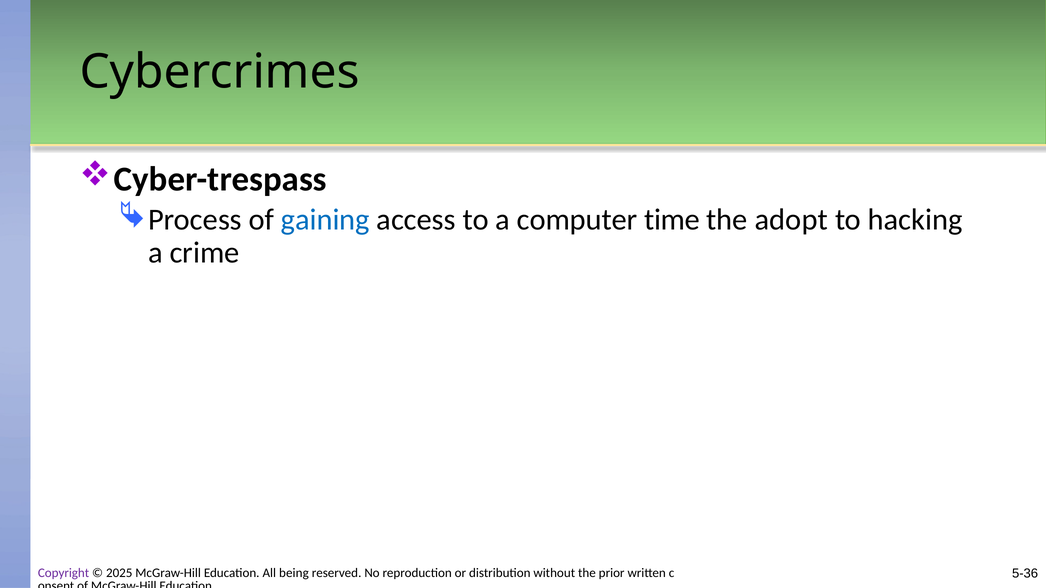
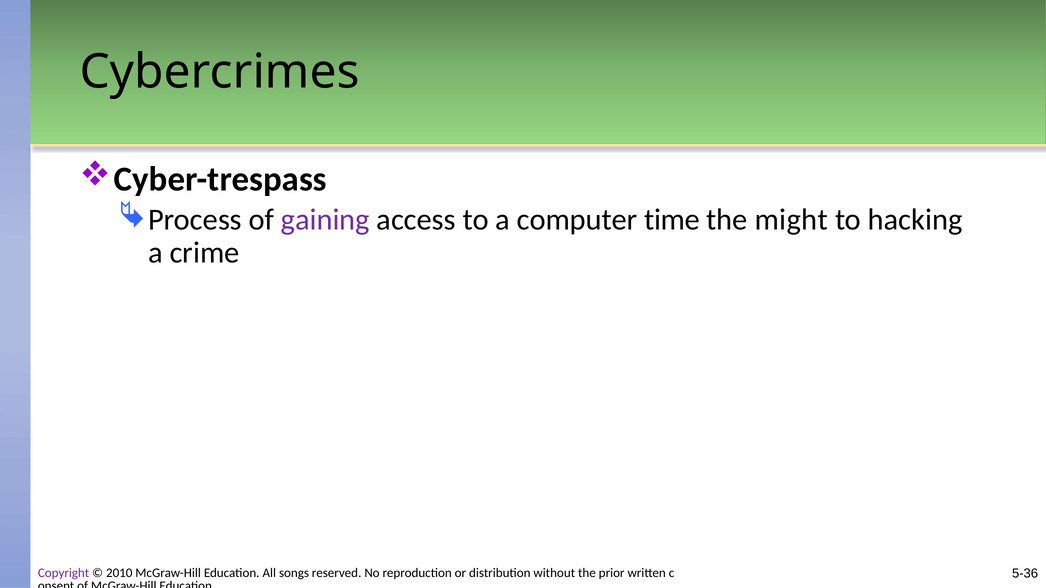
gaining colour: blue -> purple
adopt: adopt -> might
2025: 2025 -> 2010
being: being -> songs
